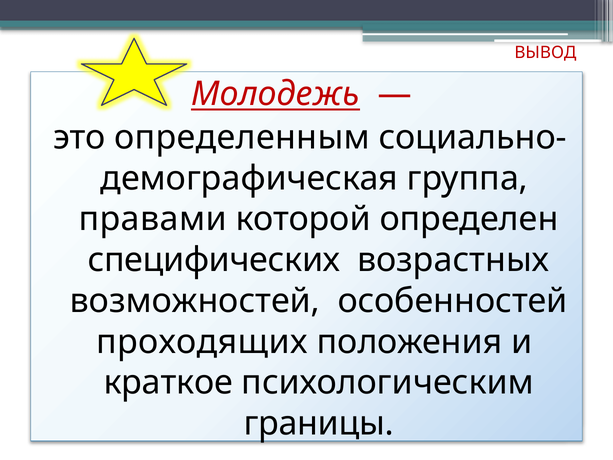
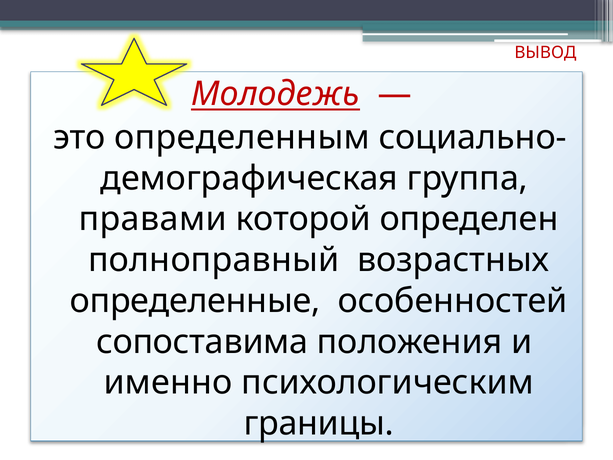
специфических: специфических -> полноправный
возможностей: возможностей -> определенные
проходящих: проходящих -> сопоставима
краткое: краткое -> именно
